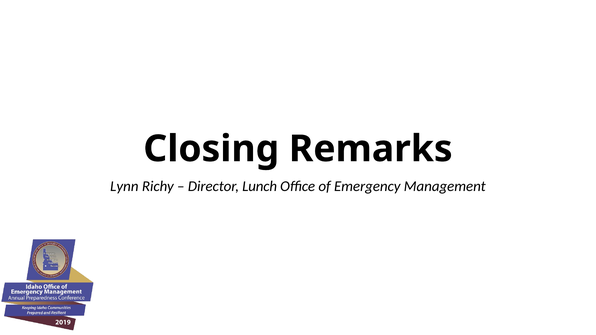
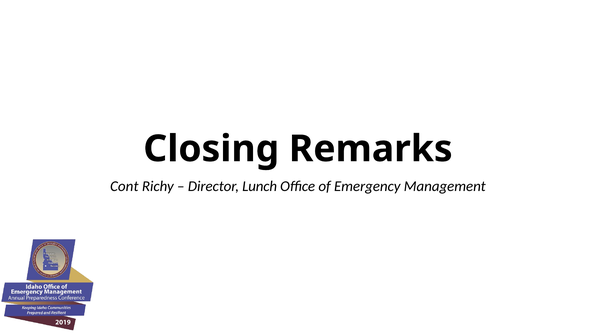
Lynn: Lynn -> Cont
